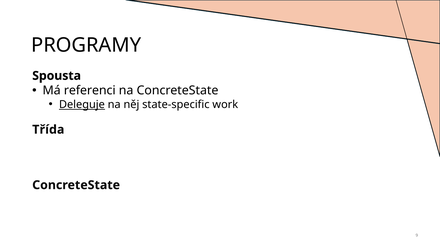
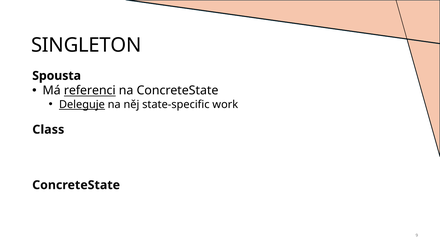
PROGRAMY: PROGRAMY -> SINGLETON
referenci underline: none -> present
Třída: Třída -> Class
